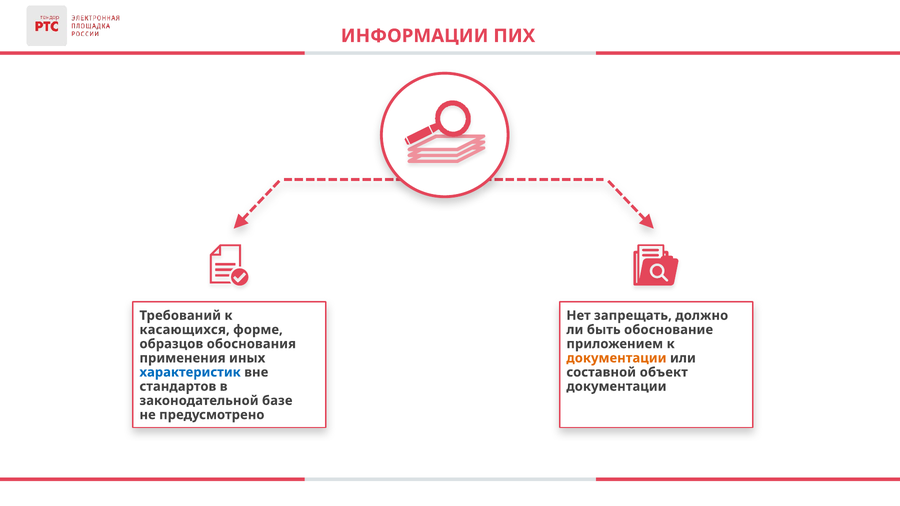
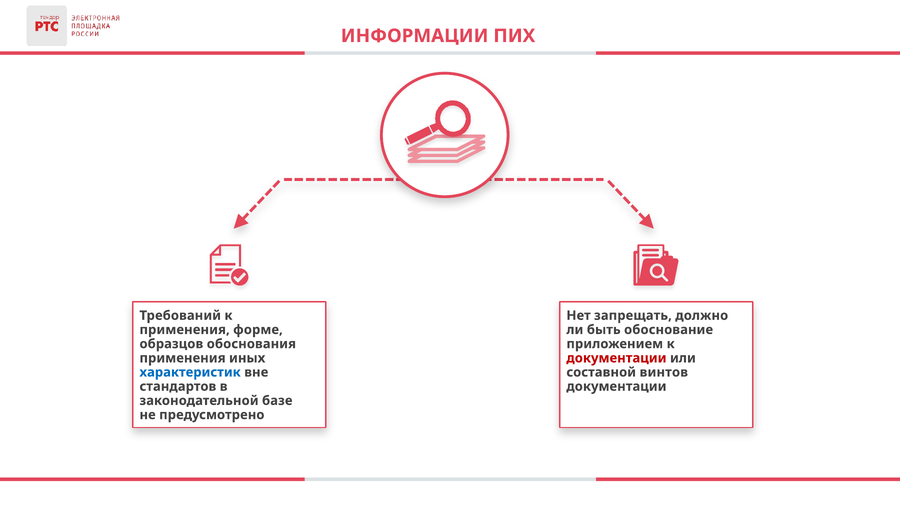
касающихся at (185, 330): касающихся -> применения
документации at (616, 358) colour: orange -> red
объект: объект -> винтов
